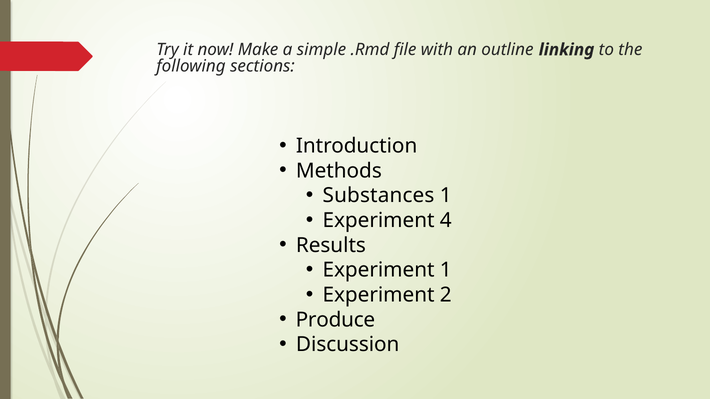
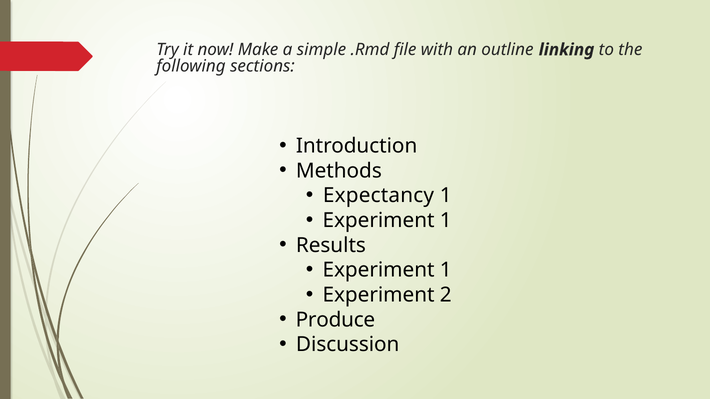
Substances: Substances -> Expectancy
4 at (446, 221): 4 -> 1
